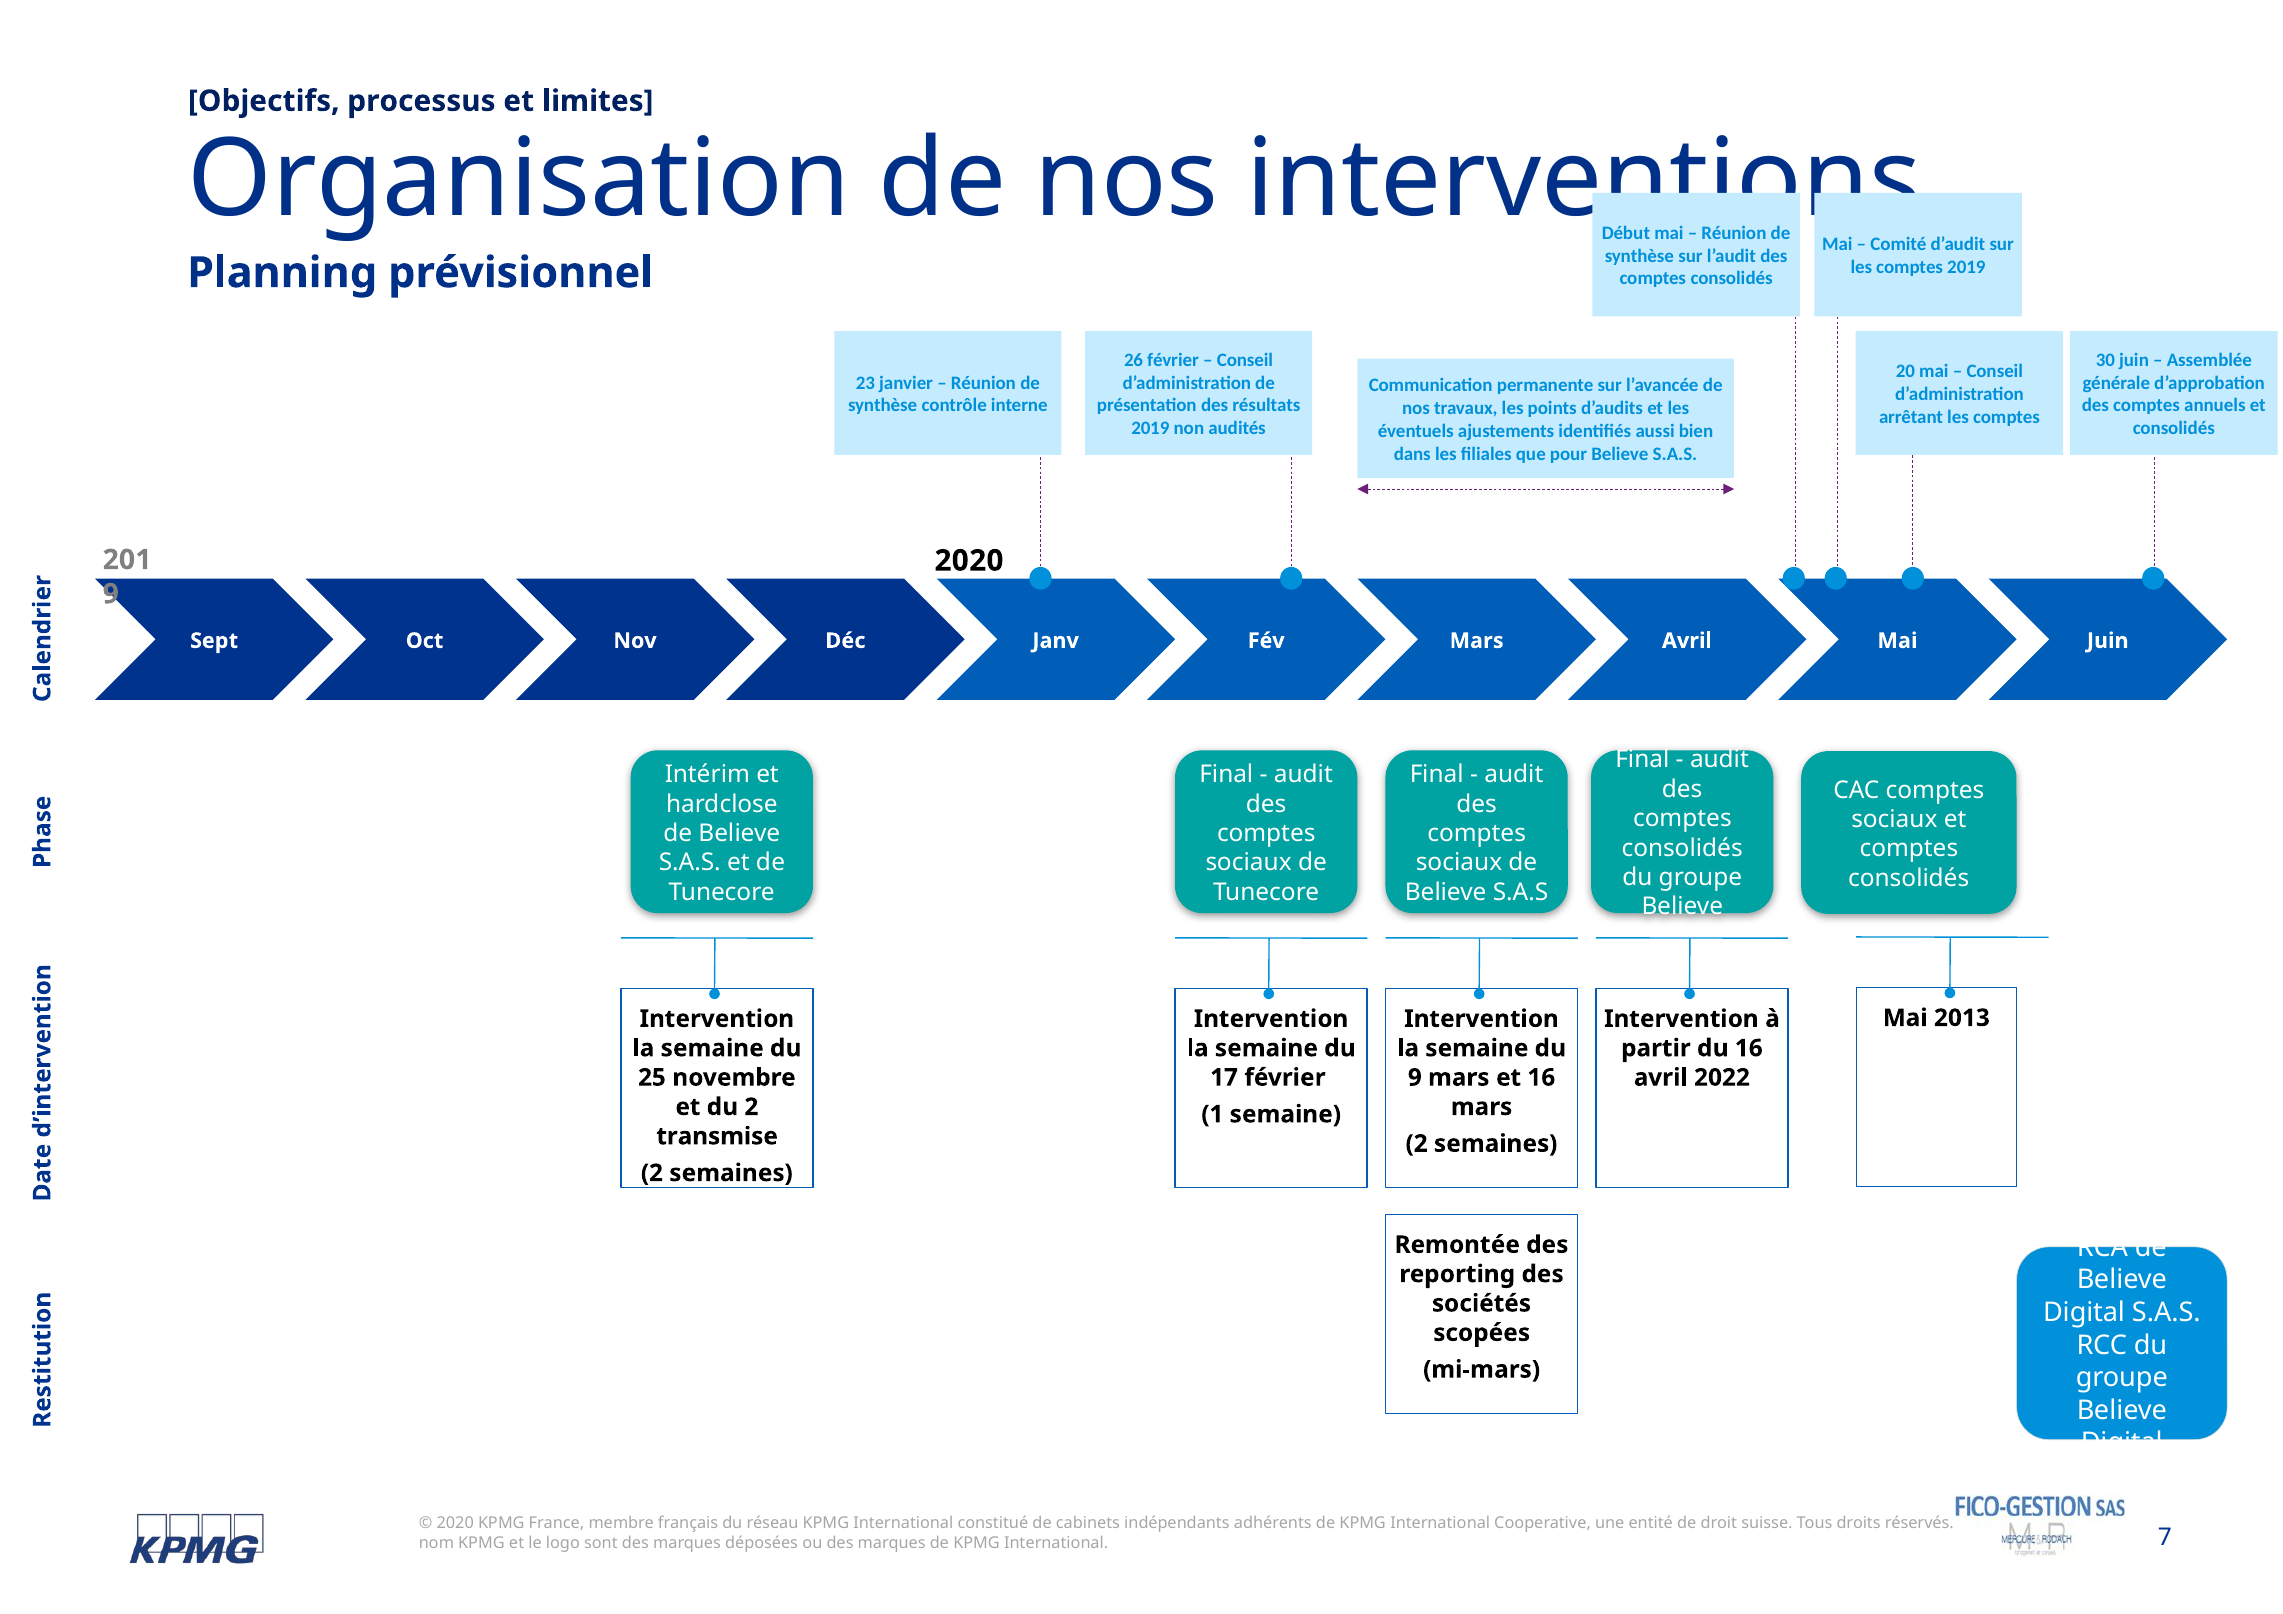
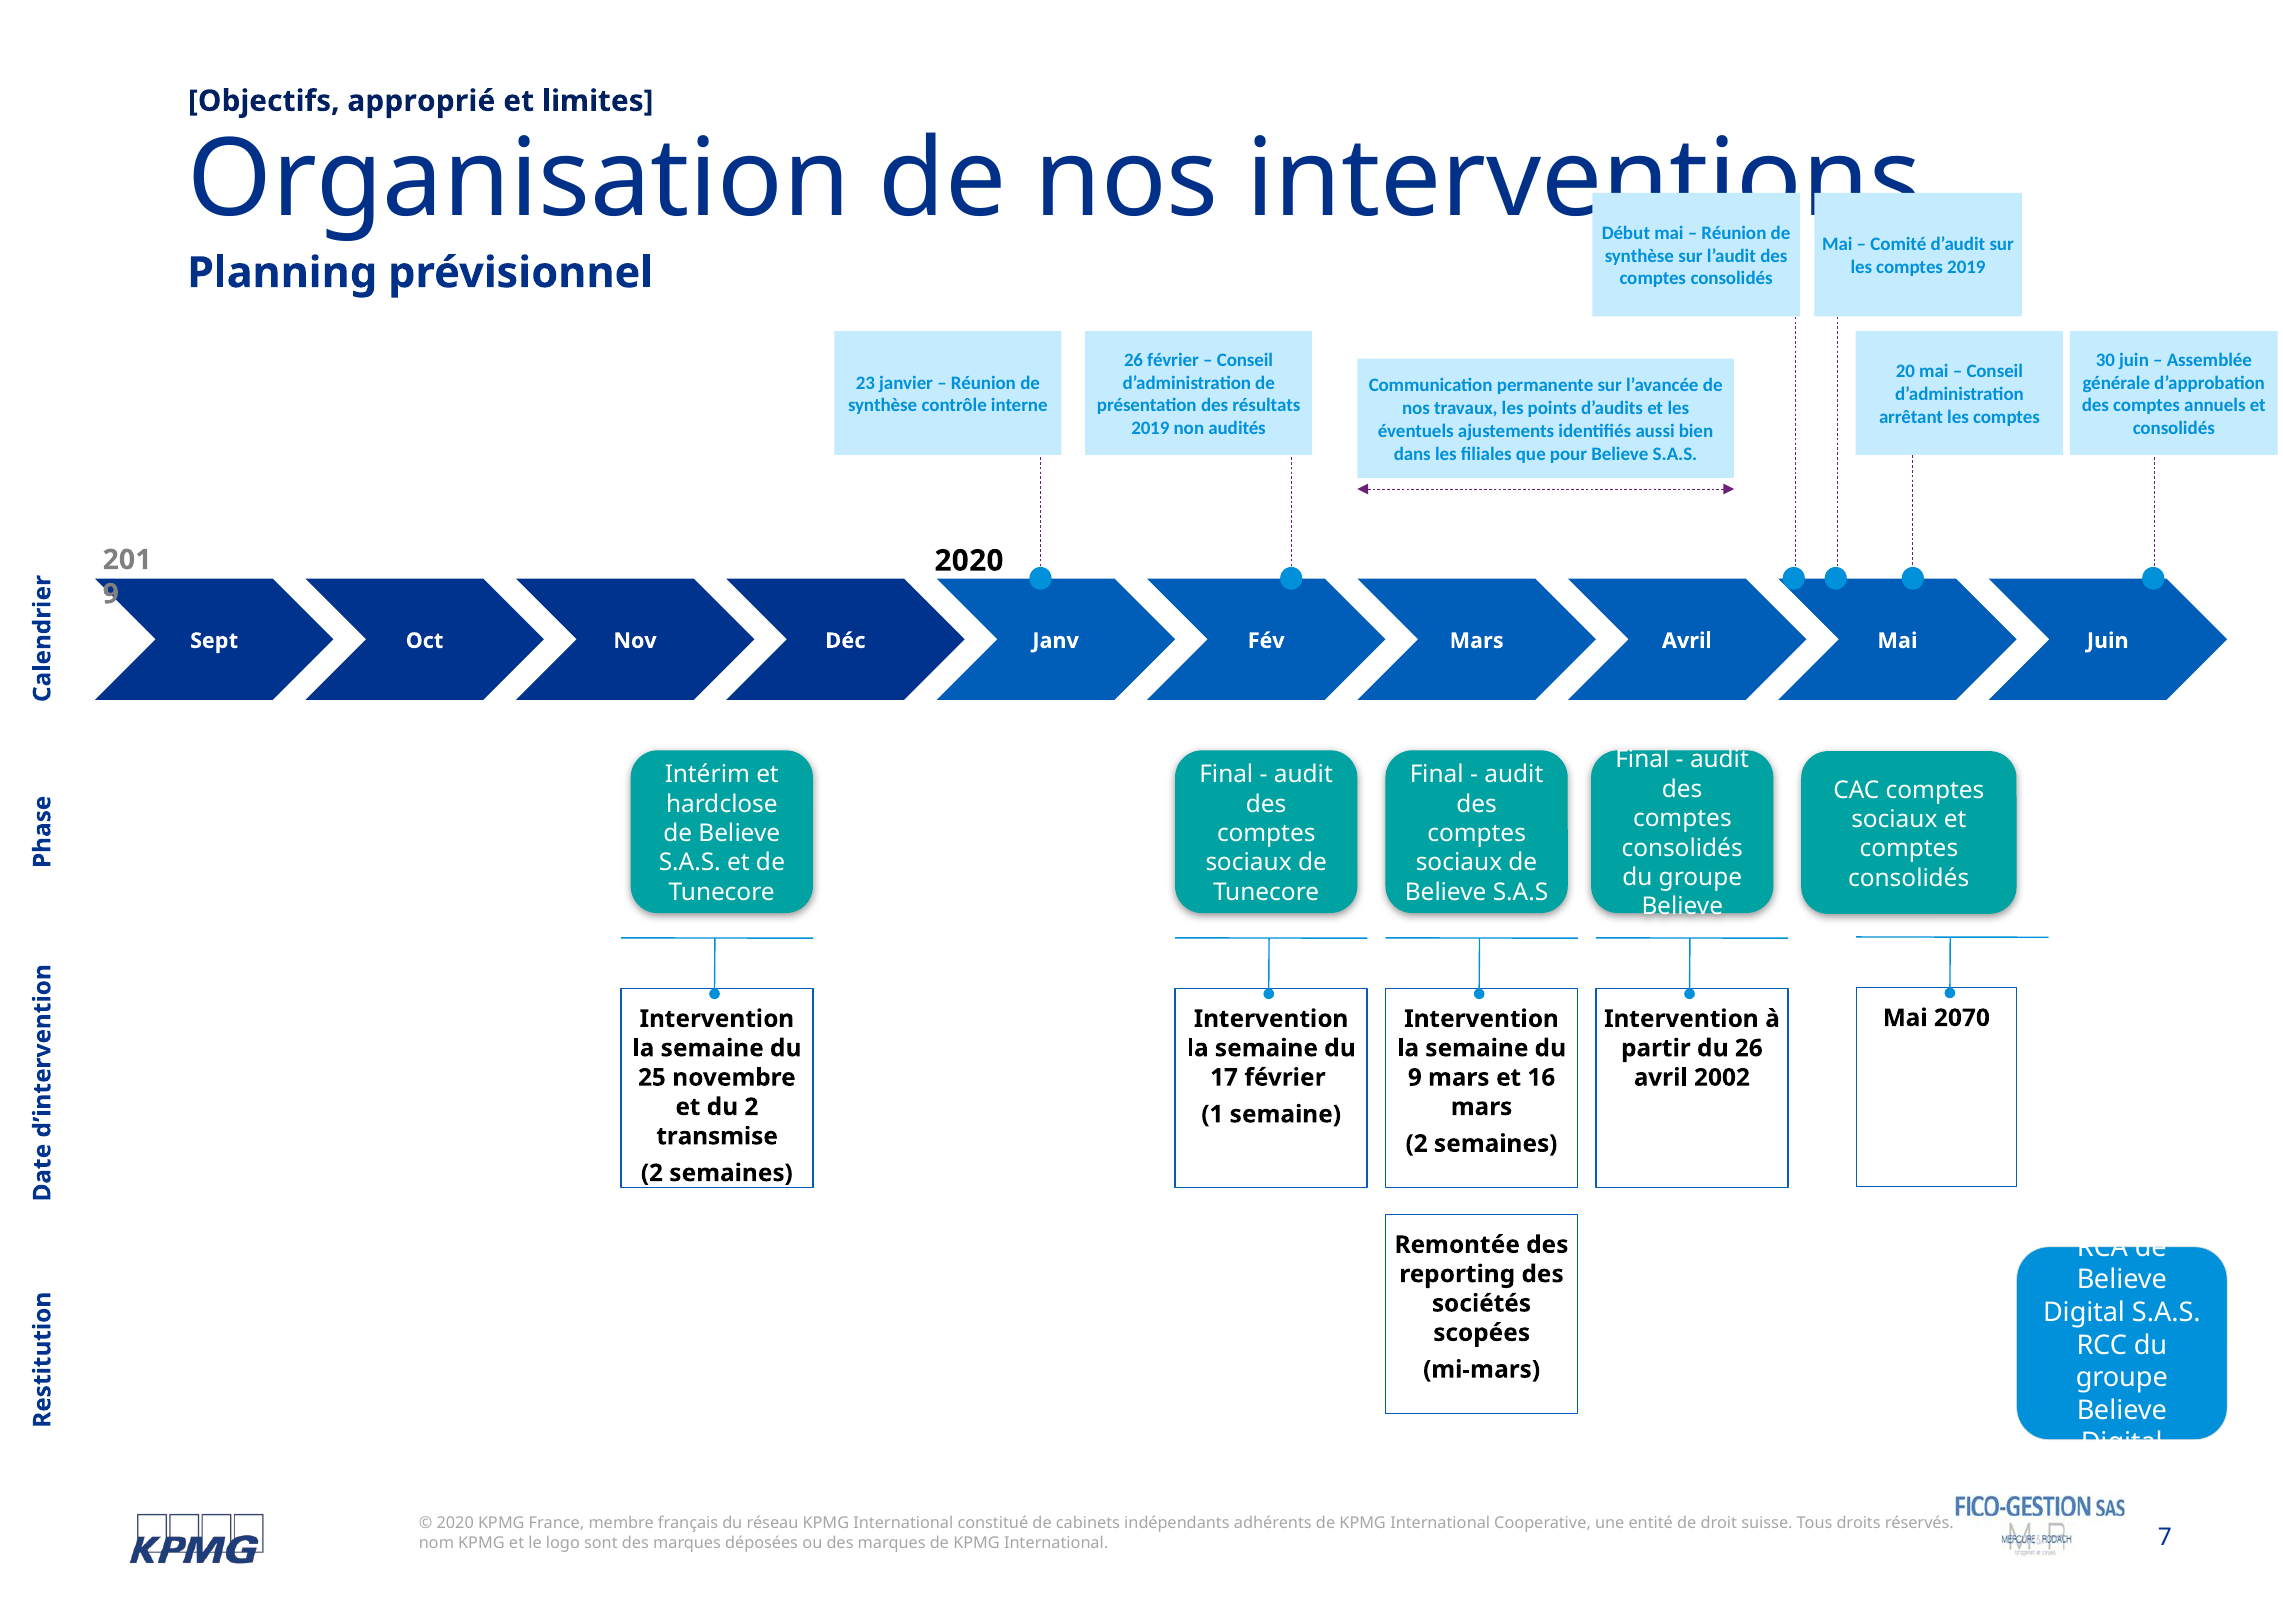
processus: processus -> approprié
2013: 2013 -> 2070
du 16: 16 -> 26
2022: 2022 -> 2002
